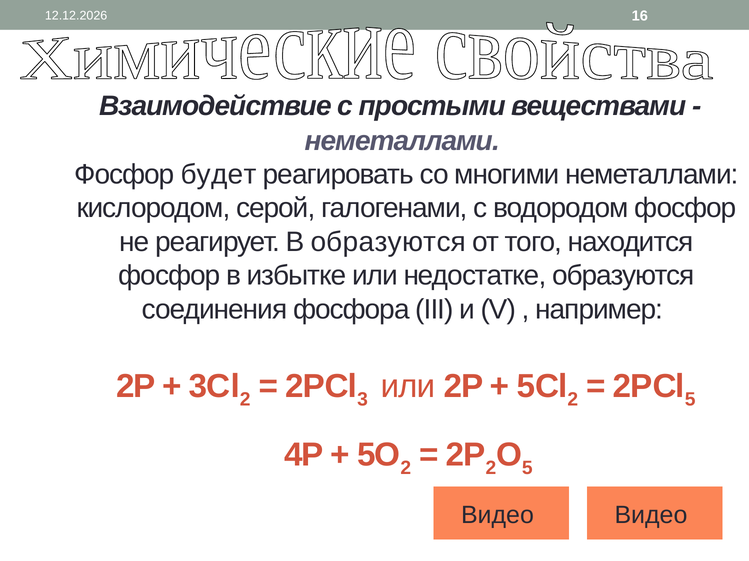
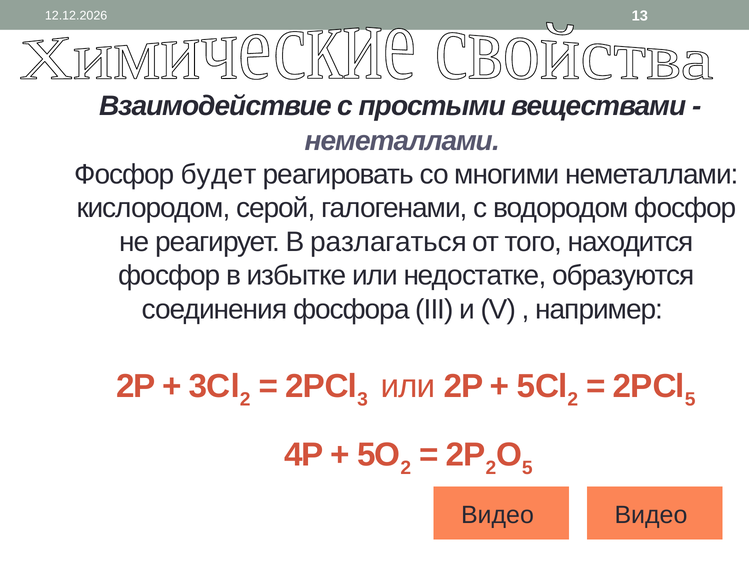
16: 16 -> 13
В образуются: образуются -> разлагаться
